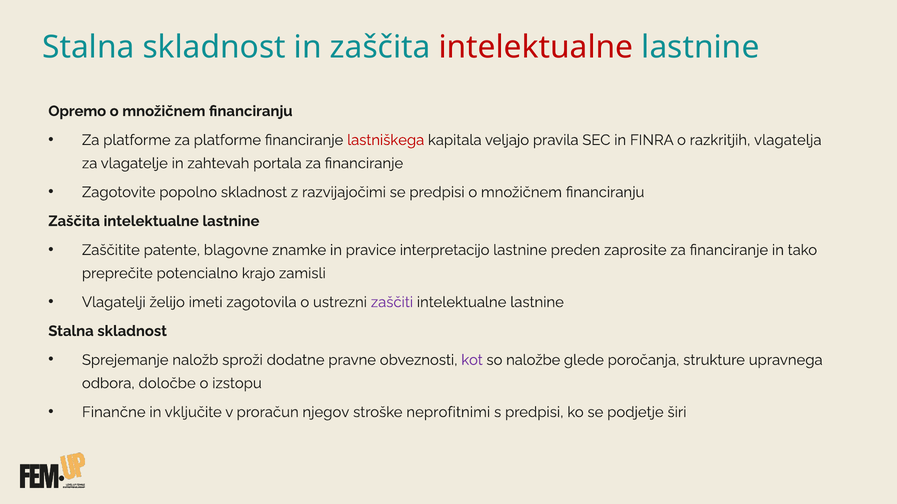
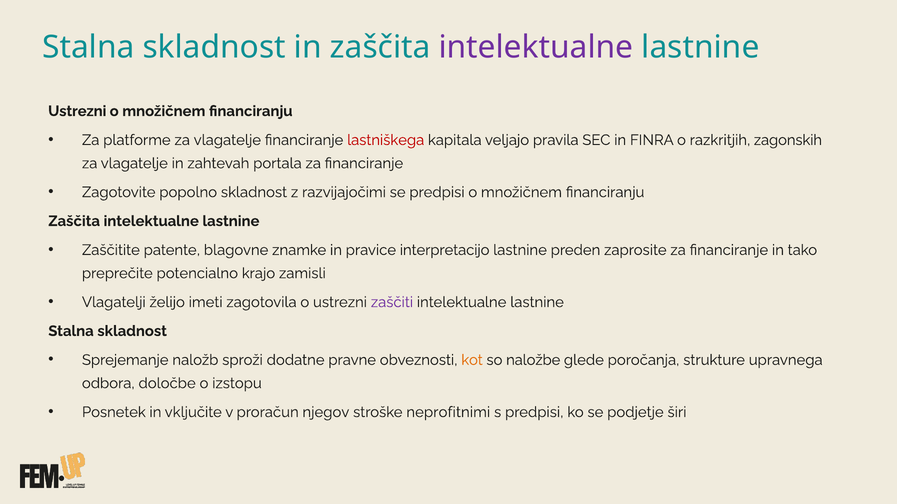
intelektualne at (536, 47) colour: red -> purple
Opremo at (77, 111): Opremo -> Ustrezni
platforme za platforme: platforme -> vlagatelje
vlagatelja: vlagatelja -> zagonskih
kot colour: purple -> orange
Finančne: Finančne -> Posnetek
